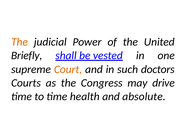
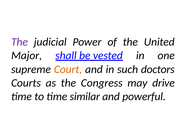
The at (20, 42) colour: orange -> purple
Briefly: Briefly -> Major
health: health -> similar
absolute: absolute -> powerful
